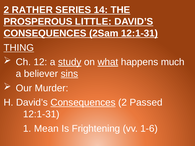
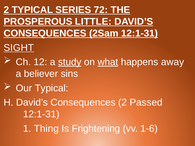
2 RATHER: RATHER -> TYPICAL
14: 14 -> 72
THING: THING -> SIGHT
much: much -> away
sins underline: present -> none
Our Murder: Murder -> Typical
Consequences at (83, 103) underline: present -> none
Mean: Mean -> Thing
